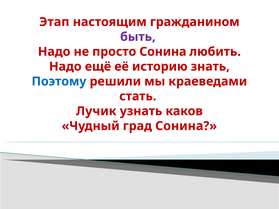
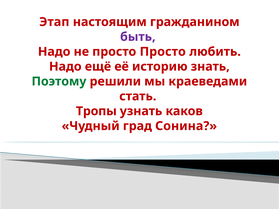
просто Сонина: Сонина -> Просто
Поэтому colour: blue -> green
Лучик: Лучик -> Тропы
